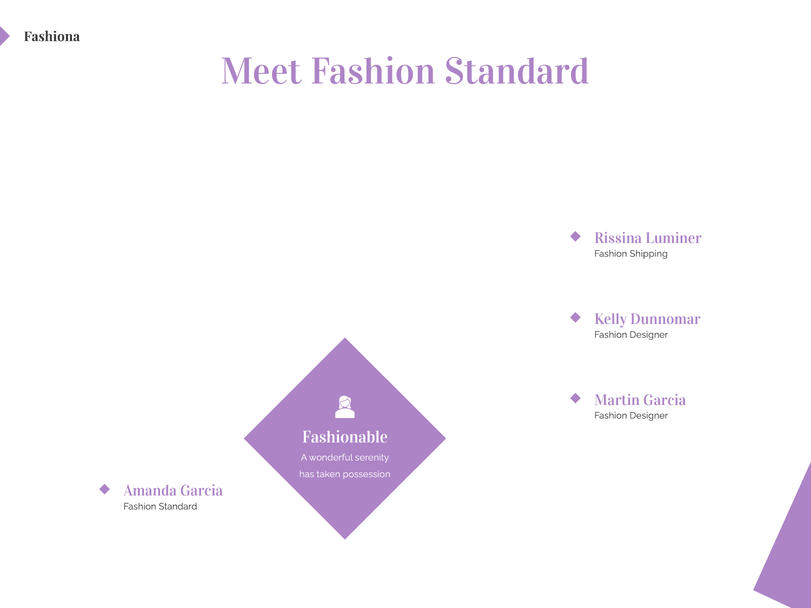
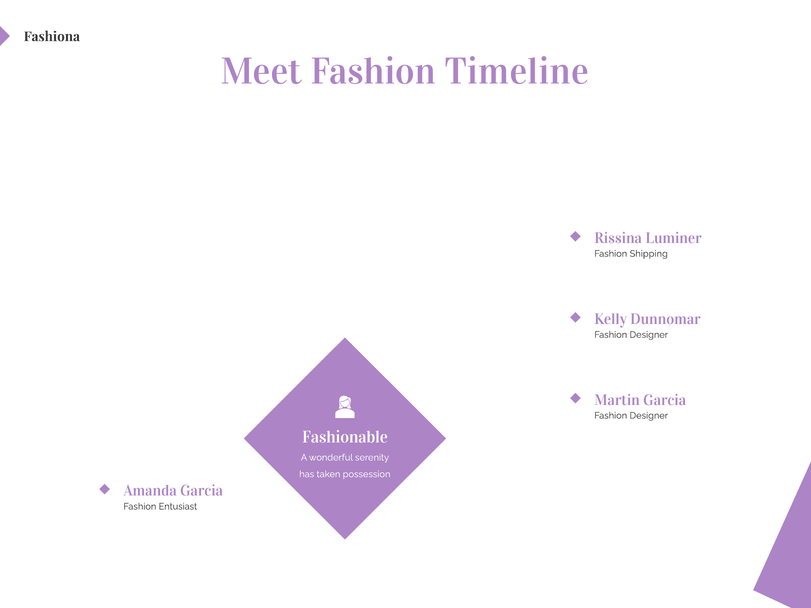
Meet Fashion Standard: Standard -> Timeline
Standard at (178, 507): Standard -> Entusiast
